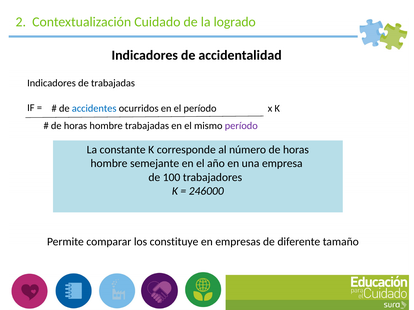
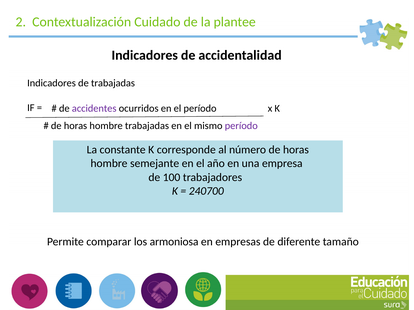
logrado: logrado -> plantee
accidentes colour: blue -> purple
246000: 246000 -> 240700
constituye: constituye -> armoniosa
